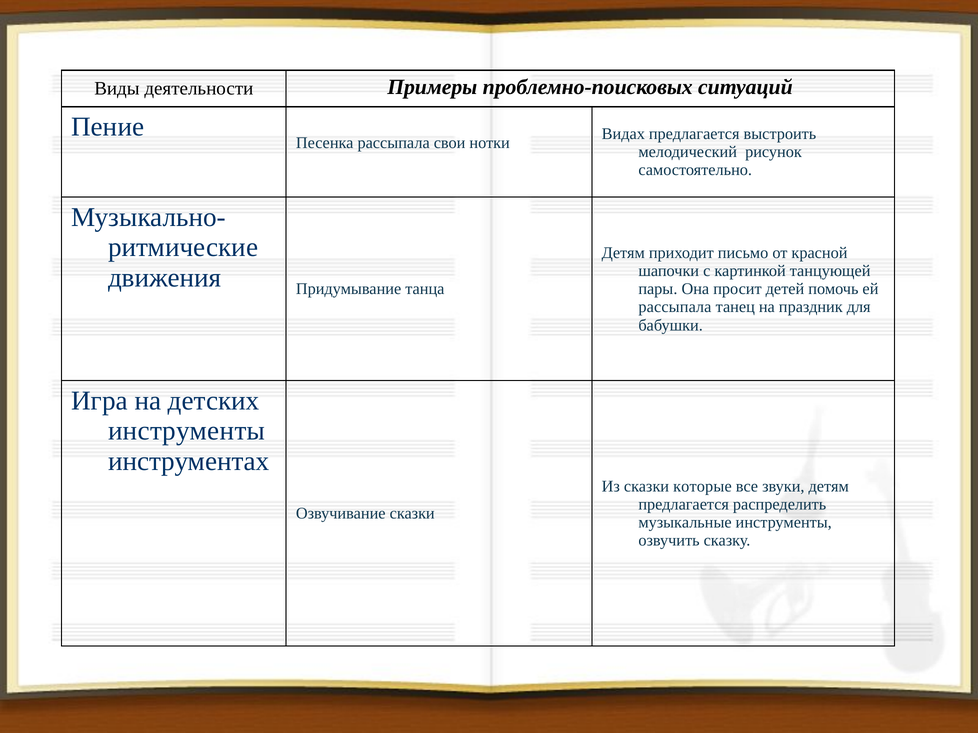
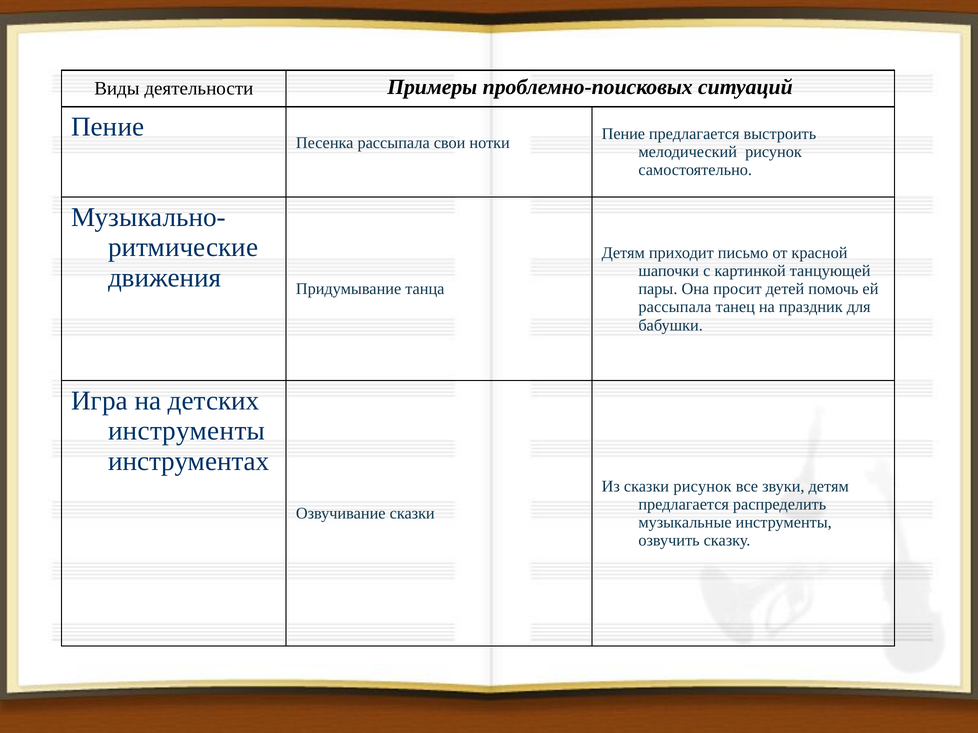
Видах at (623, 134): Видах -> Пение
сказки которые: которые -> рисунок
